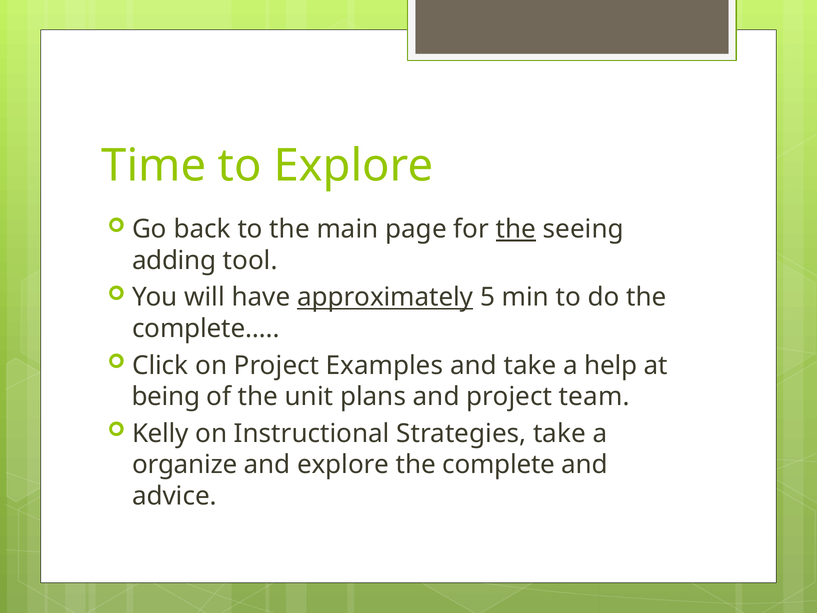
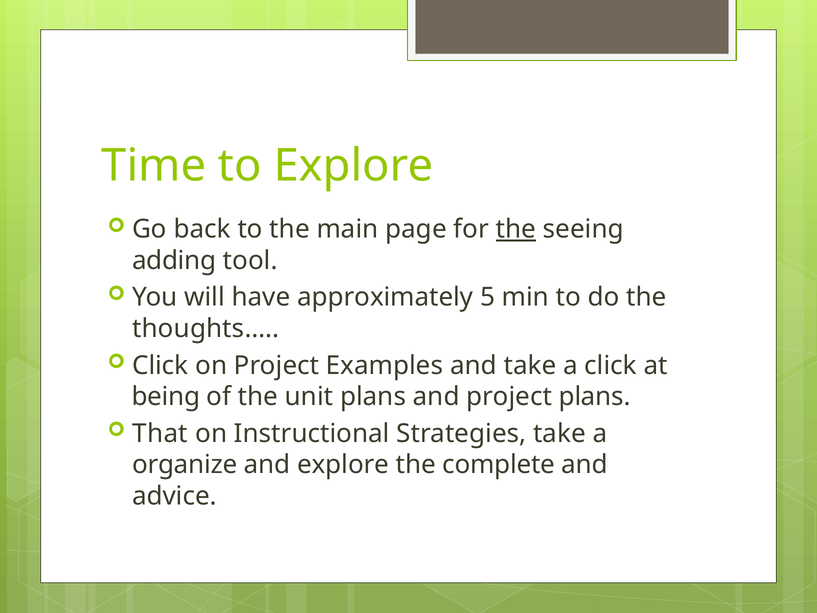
approximately underline: present -> none
complete…: complete… -> thoughts…
a help: help -> click
project team: team -> plans
Kelly: Kelly -> That
